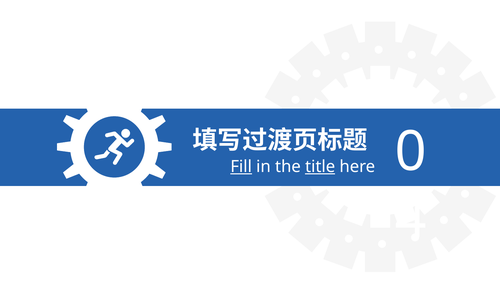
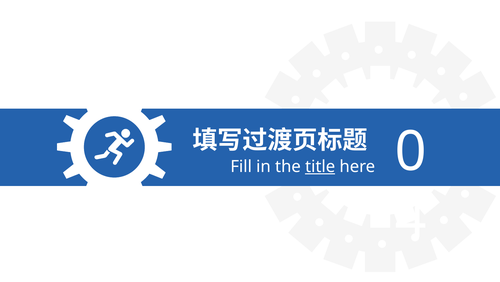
Fill underline: present -> none
